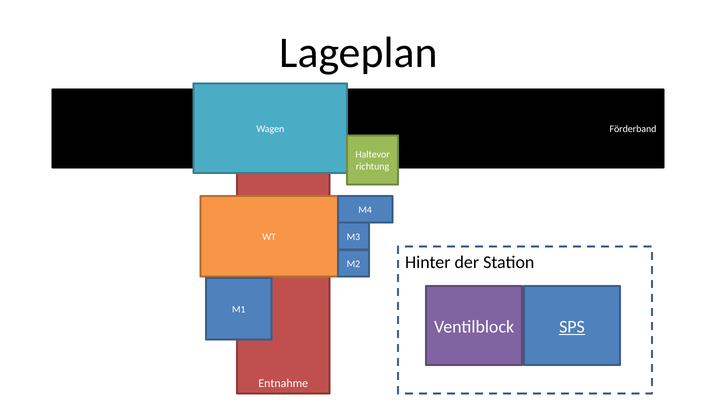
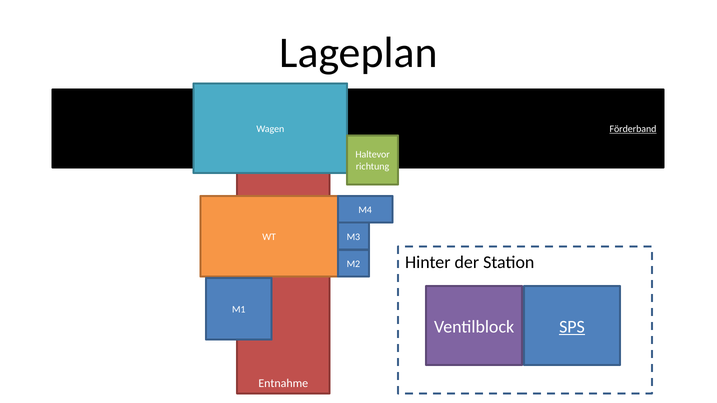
Förderband underline: none -> present
